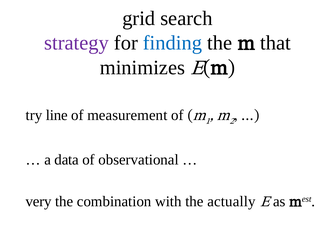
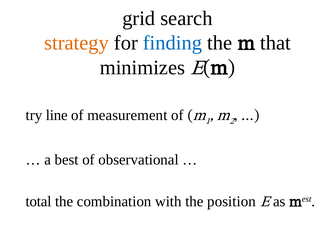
strategy colour: purple -> orange
data: data -> best
very: very -> total
actually: actually -> position
